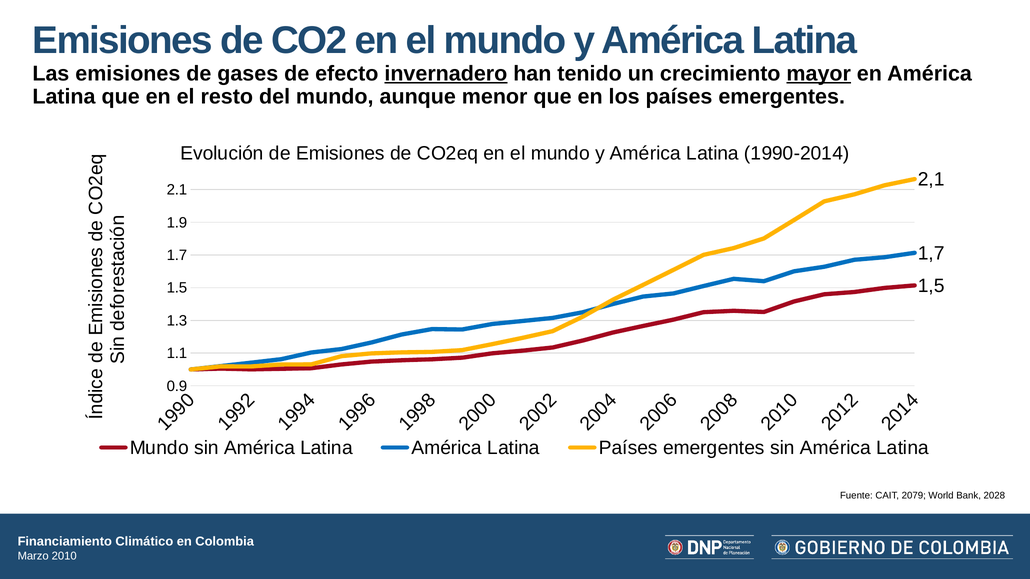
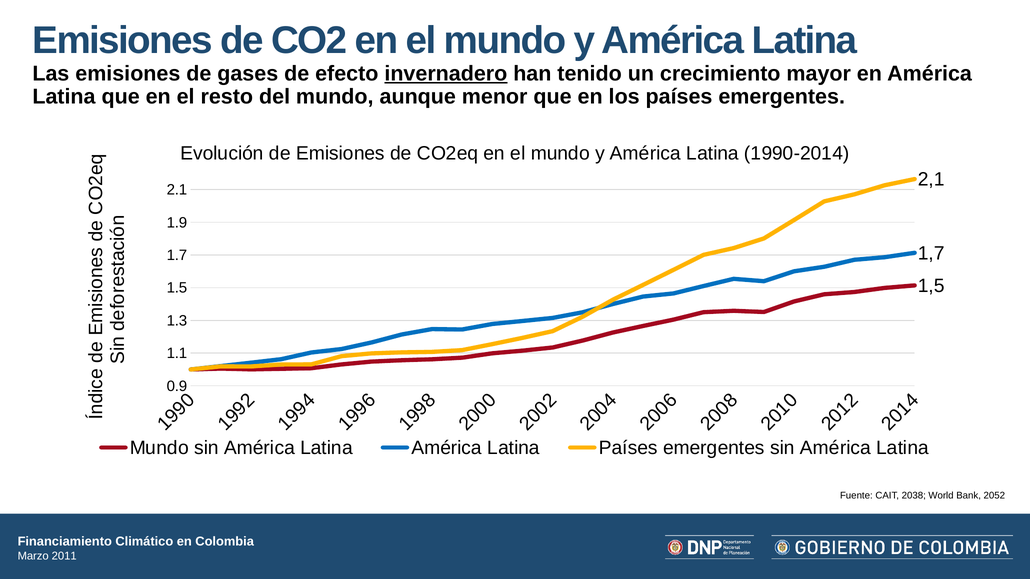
mayor underline: present -> none
2079: 2079 -> 2038
2028: 2028 -> 2052
2010: 2010 -> 2011
